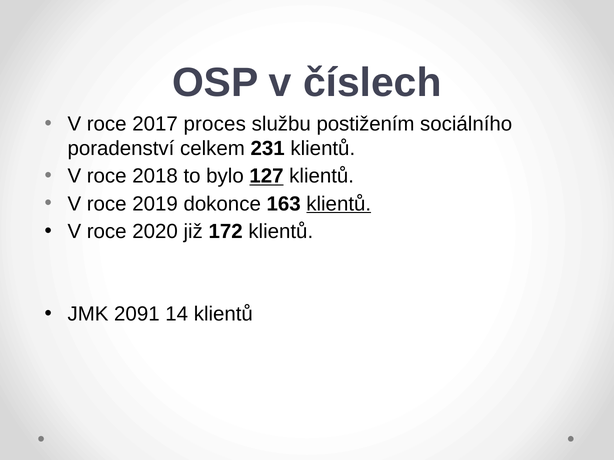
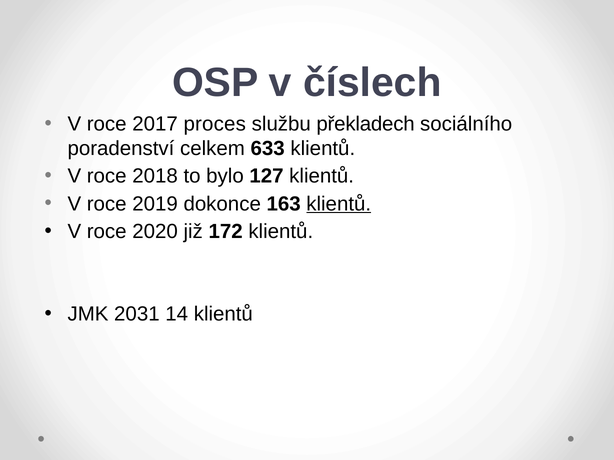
postižením: postižením -> překladech
231: 231 -> 633
127 underline: present -> none
2091: 2091 -> 2031
